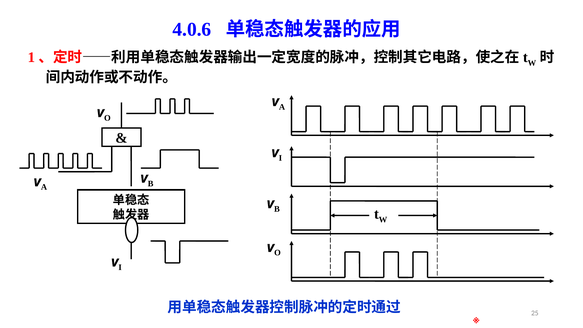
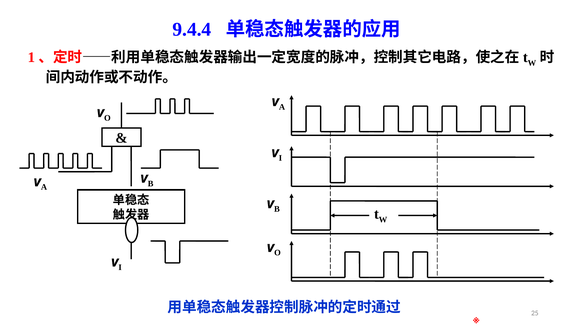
4.0.6: 4.0.6 -> 9.4.4
